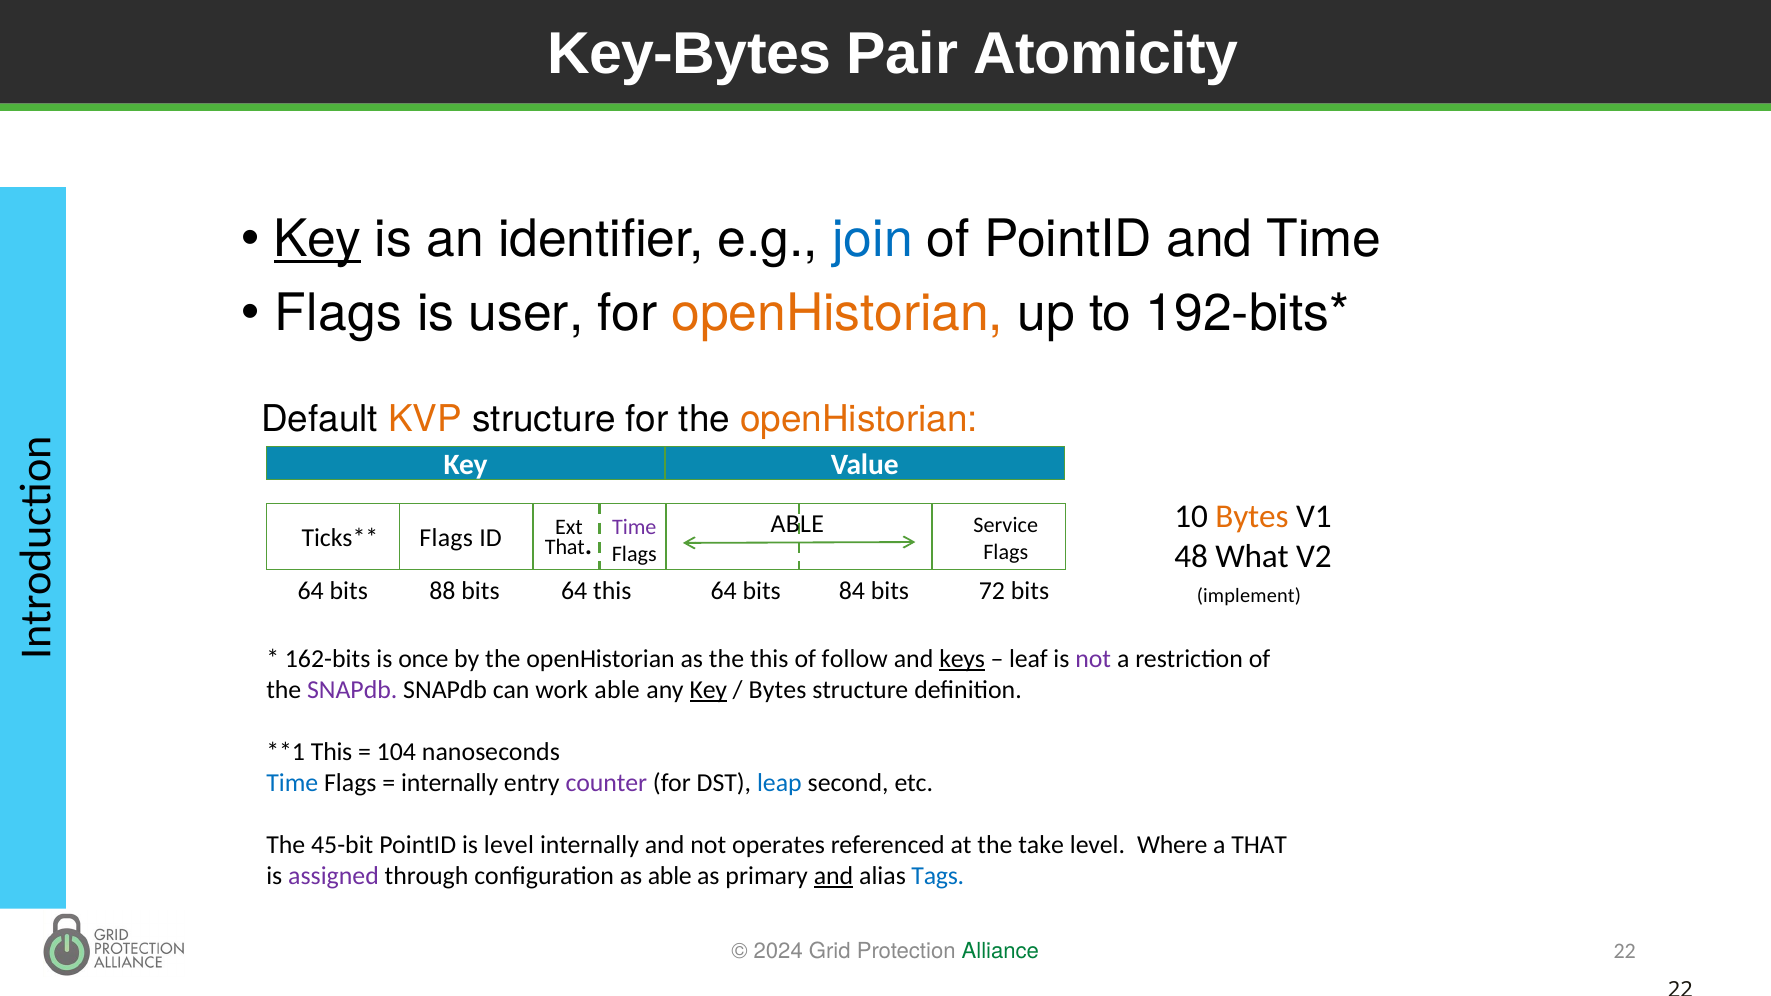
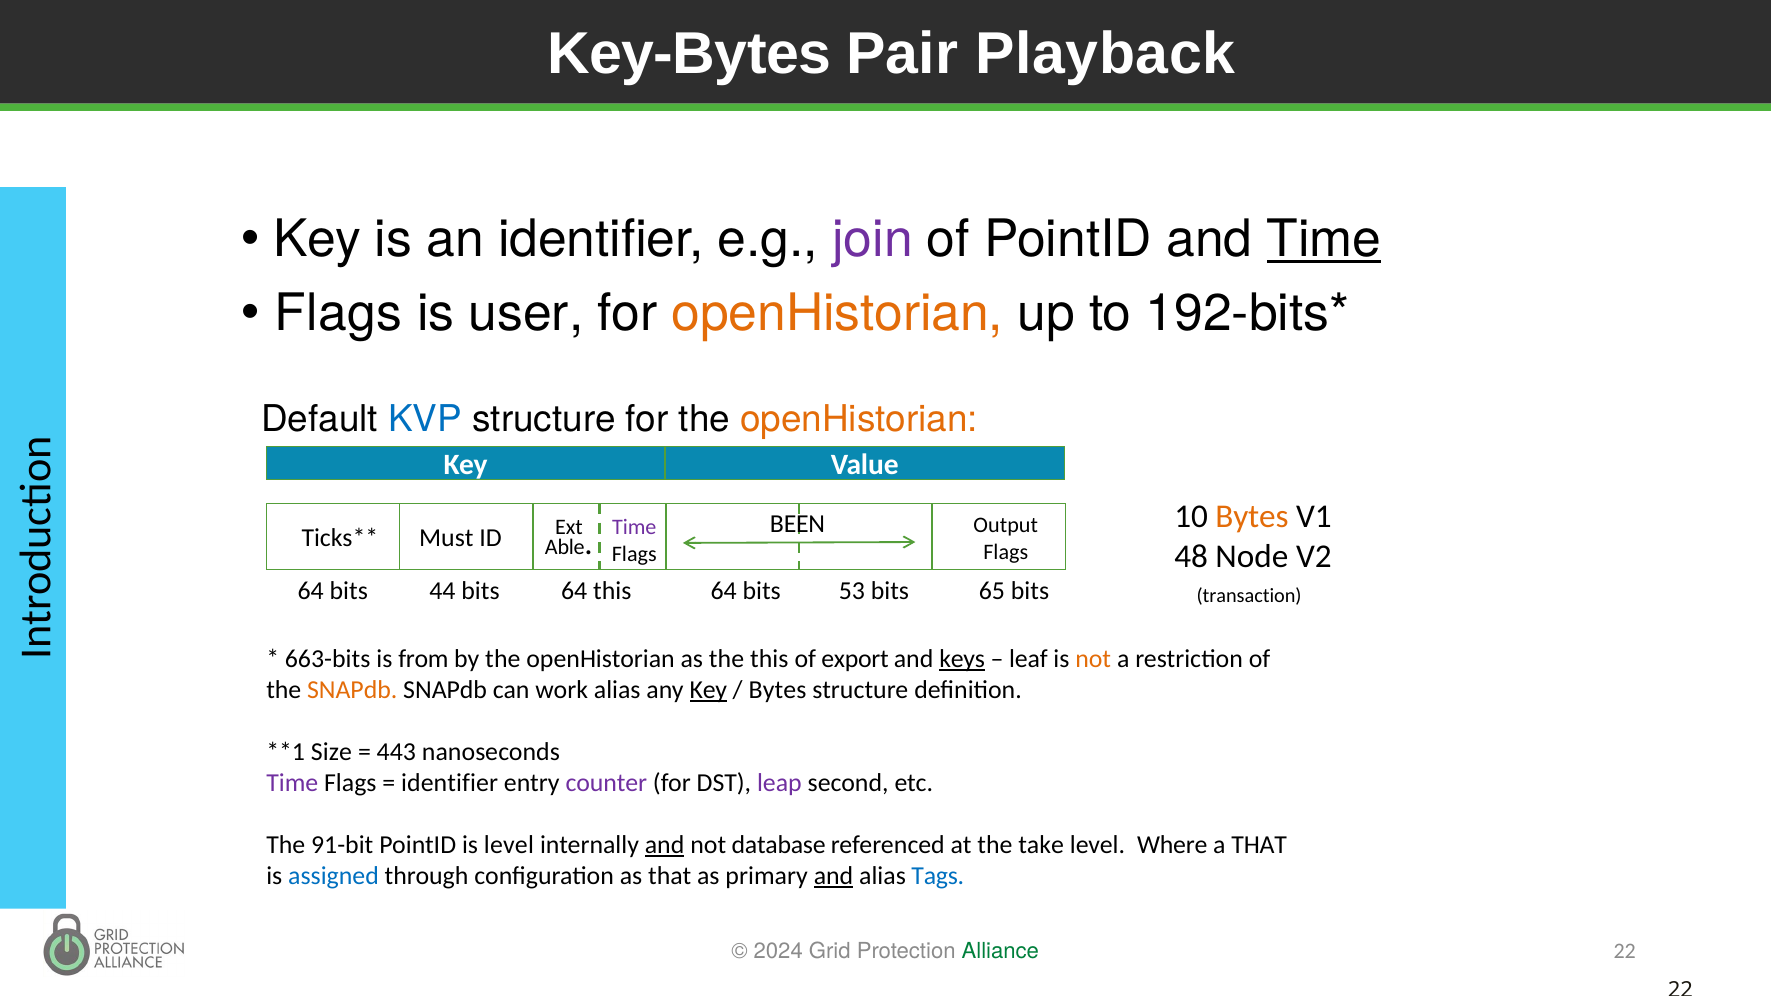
Atomicity: Atomicity -> Playback
Key at (318, 239) underline: present -> none
join colour: blue -> purple
Time at (1324, 239) underline: none -> present
KVP colour: orange -> blue
ABLE at (797, 524): ABLE -> BEEN
Service: Service -> Output
Flags at (446, 538): Flags -> Must
That at (565, 547): That -> Able
What: What -> Node
88: 88 -> 44
84: 84 -> 53
72: 72 -> 65
implement: implement -> transaction
162-bits: 162-bits -> 663-bits
once: once -> from
follow: follow -> export
not at (1093, 659) colour: purple -> orange
SNAPdb at (352, 690) colour: purple -> orange
work able: able -> alias
This at (332, 752): This -> Size
104: 104 -> 443
Time at (292, 783) colour: blue -> purple
internally at (450, 783): internally -> identifier
leap colour: blue -> purple
45-bit: 45-bit -> 91-bit
and at (665, 845) underline: none -> present
operates: operates -> database
assigned colour: purple -> blue
as able: able -> that
